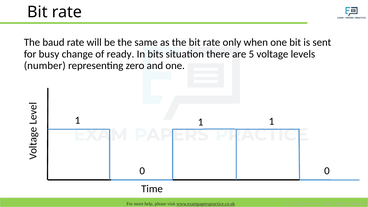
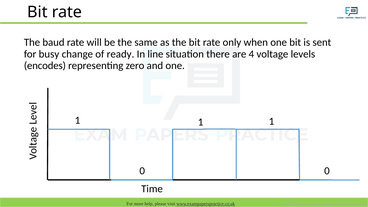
bits: bits -> line
5: 5 -> 4
number: number -> encodes
